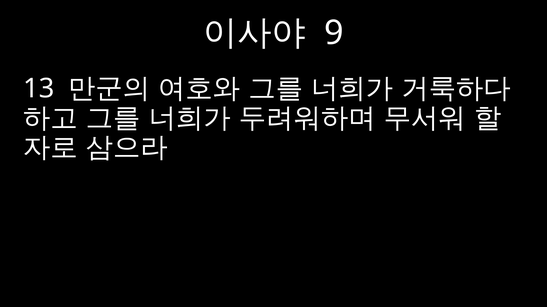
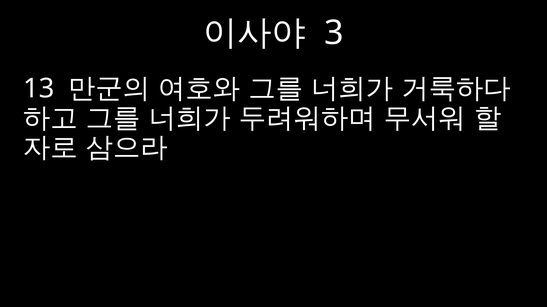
9: 9 -> 3
